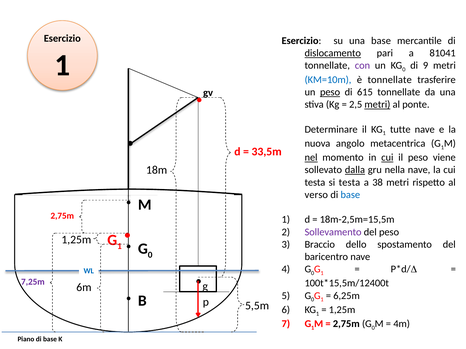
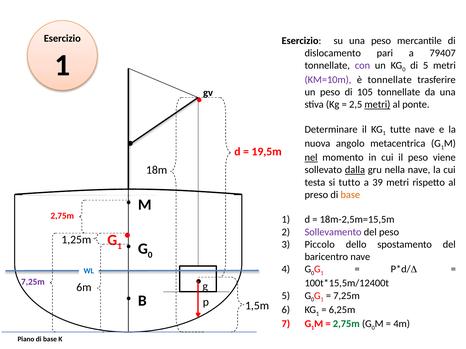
una base: base -> peso
dislocamento underline: present -> none
81041: 81041 -> 79407
di 9: 9 -> 5
KM=10m colour: blue -> purple
peso at (330, 92) underline: present -> none
615: 615 -> 105
33,5m: 33,5m -> 19,5m
cui at (387, 158) underline: present -> none
si testa: testa -> tutto
38: 38 -> 39
verso: verso -> preso
base at (350, 195) colour: blue -> orange
Braccio: Braccio -> Piccolo
6,25m at (347, 296): 6,25m -> 7,25m
5,5m: 5,5m -> 1,5m
1,25m at (342, 310): 1,25m -> 6,25m
2,75m at (346, 324) colour: black -> green
